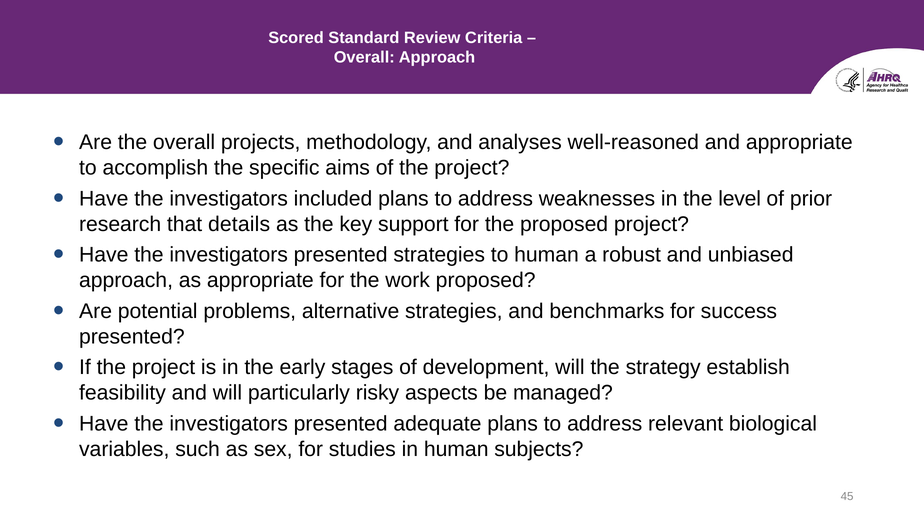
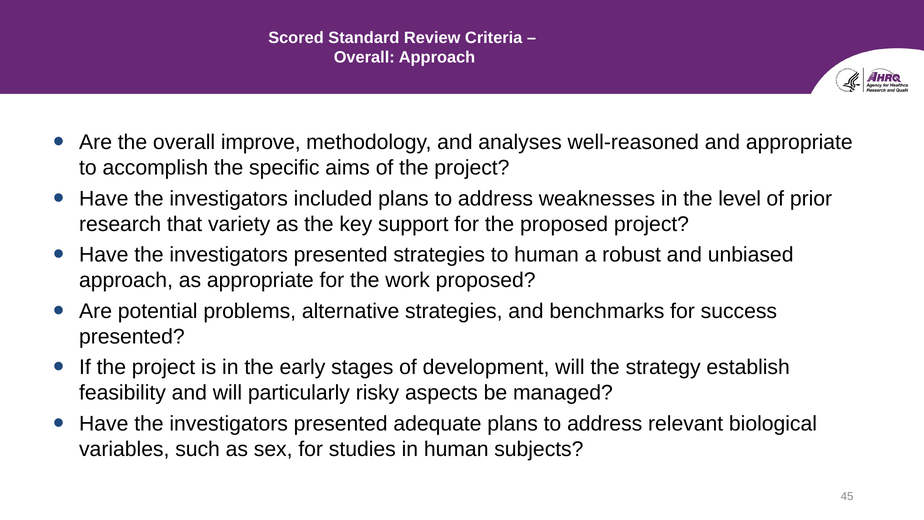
projects: projects -> improve
details: details -> variety
